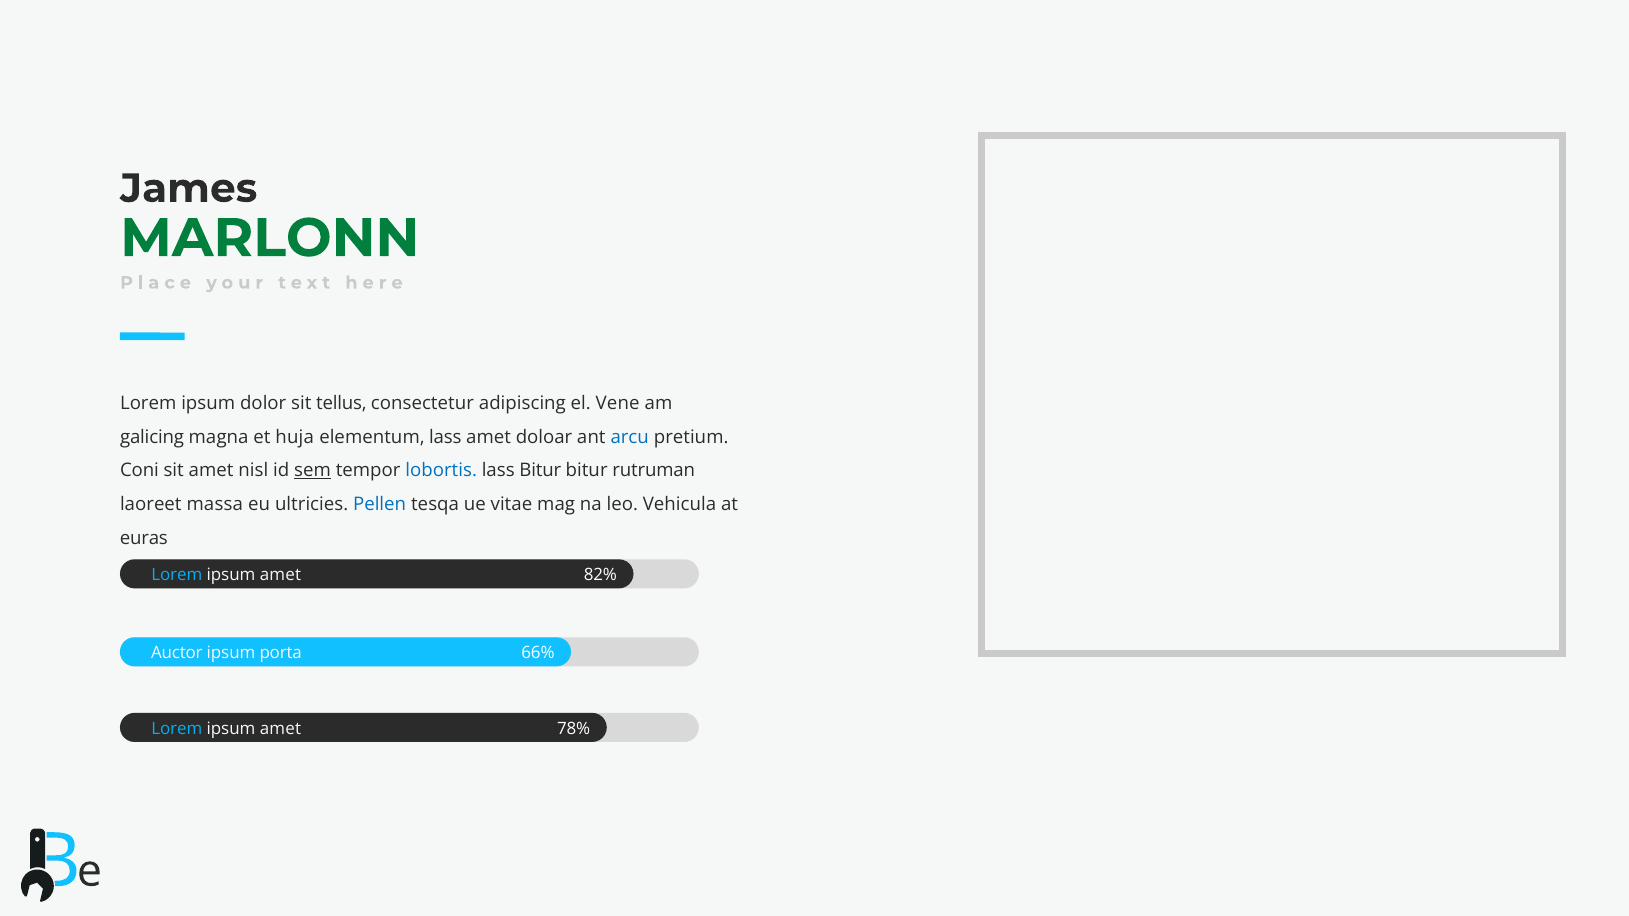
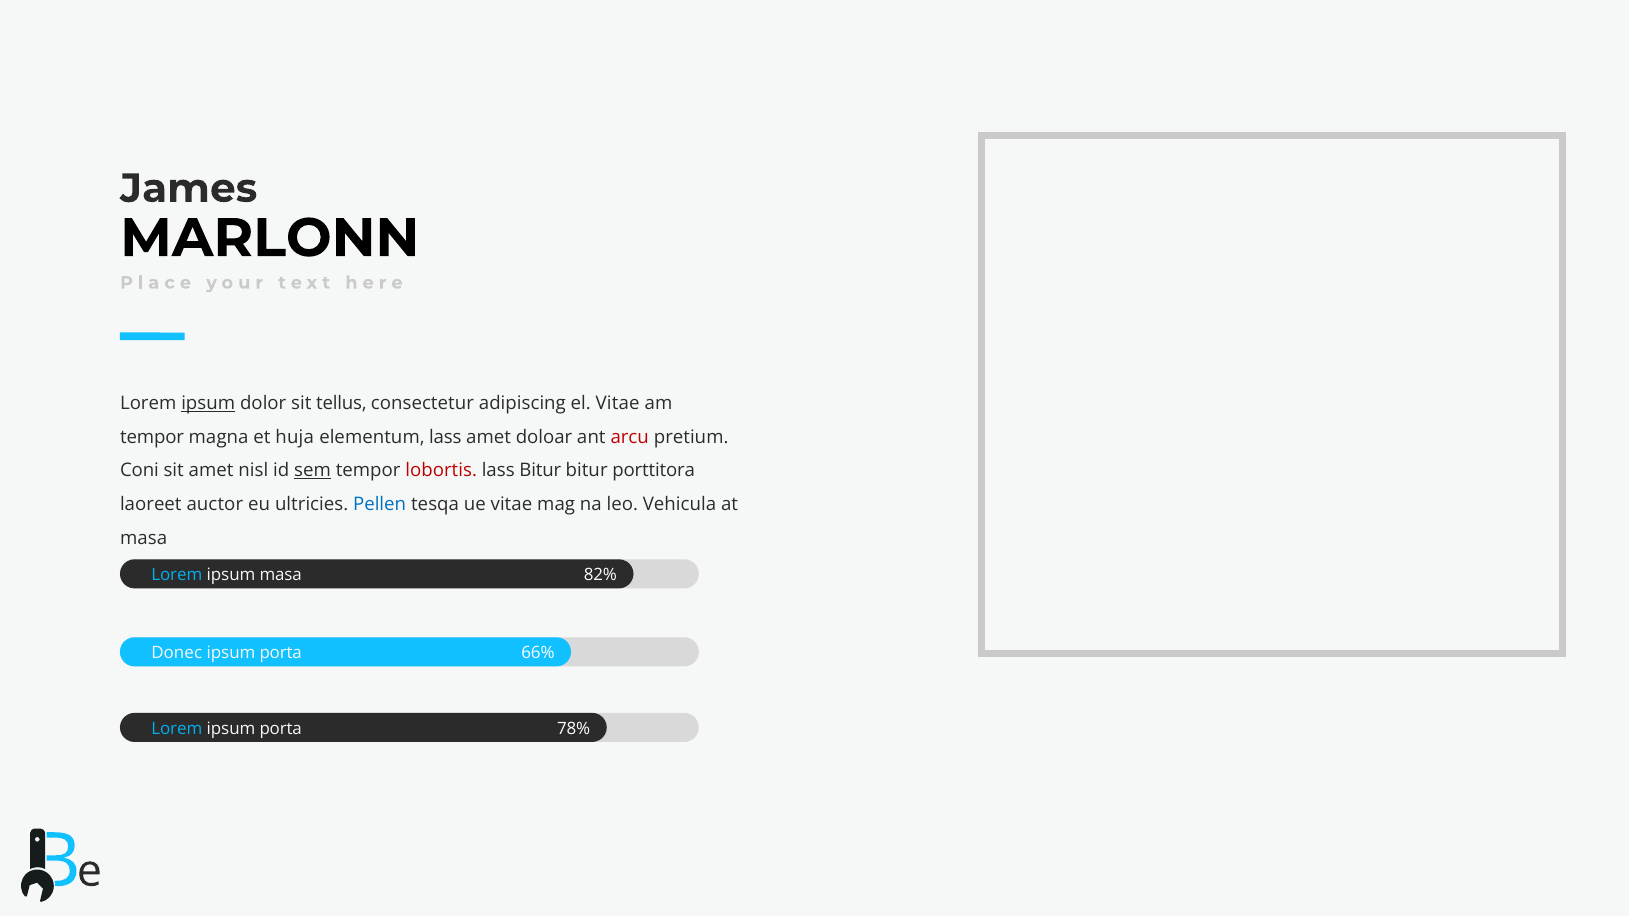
MARLONN colour: green -> black
ipsum at (208, 404) underline: none -> present
el Vene: Vene -> Vitae
galicing at (152, 437): galicing -> tempor
arcu colour: blue -> red
lobortis colour: blue -> red
rutruman: rutruman -> porttitora
massa: massa -> auctor
euras at (144, 538): euras -> masa
amet at (281, 575): amet -> masa
Auctor: Auctor -> Donec
amet at (281, 729): amet -> porta
